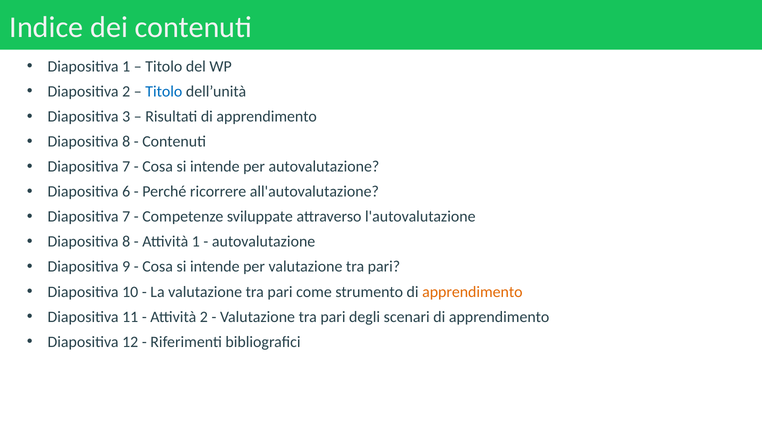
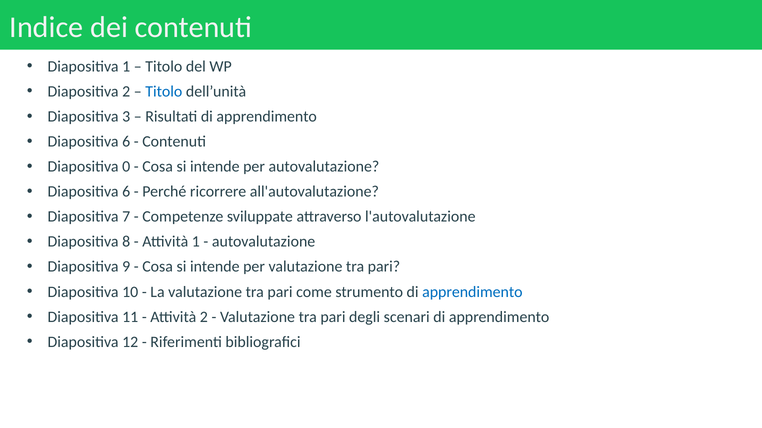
8 at (126, 142): 8 -> 6
7 at (126, 167): 7 -> 0
apprendimento at (472, 292) colour: orange -> blue
